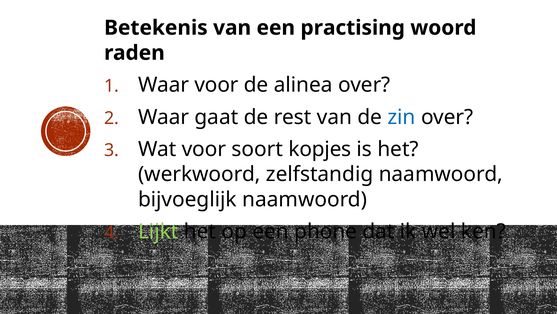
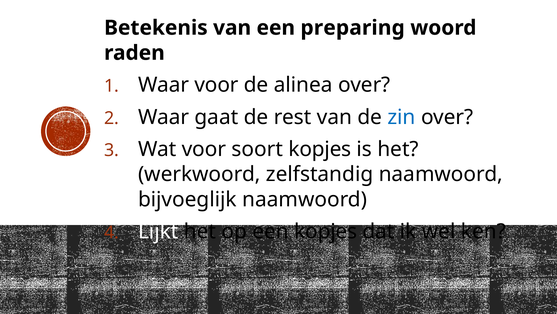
practising: practising -> preparing
Lijkt colour: light green -> white
een phone: phone -> kopjes
